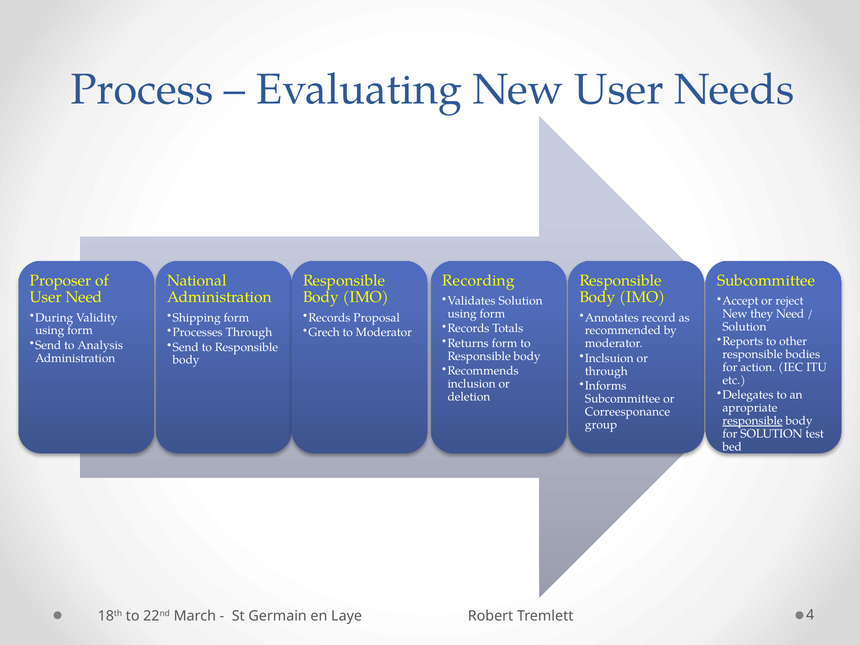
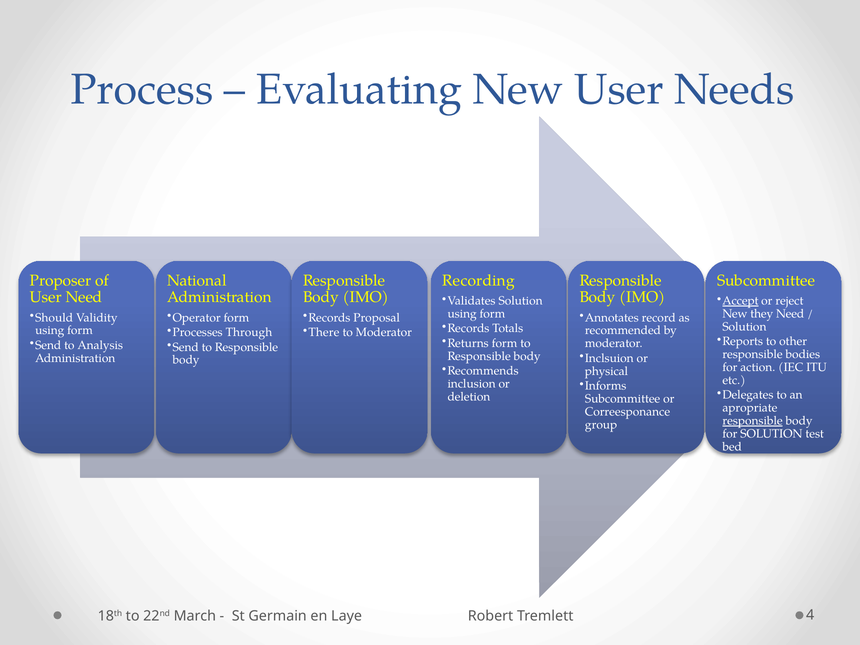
Accept underline: none -> present
During: During -> Should
Shipping: Shipping -> Operator
Grech: Grech -> There
through at (606, 371): through -> physical
